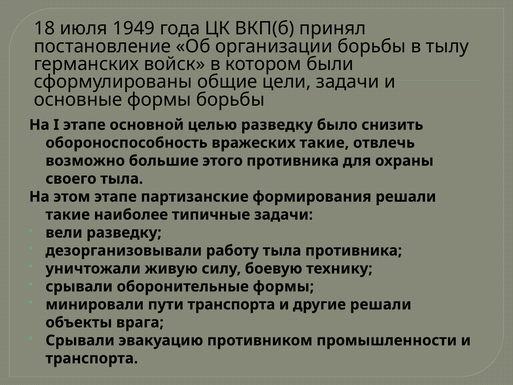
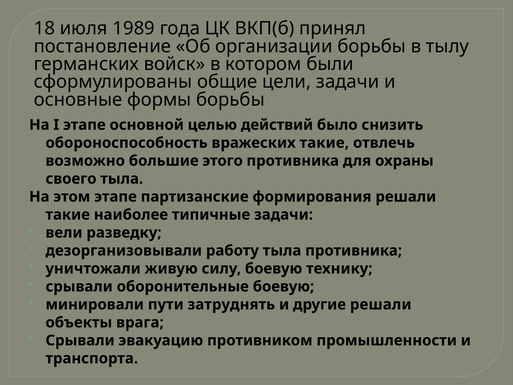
1949: 1949 -> 1989
целью разведку: разведку -> действий
оборонительные формы: формы -> боевую
пути транспорта: транспорта -> затруднять
